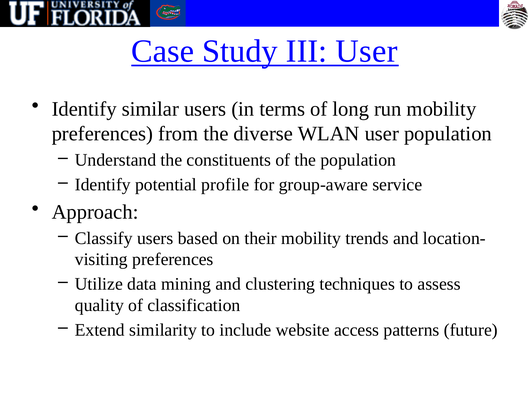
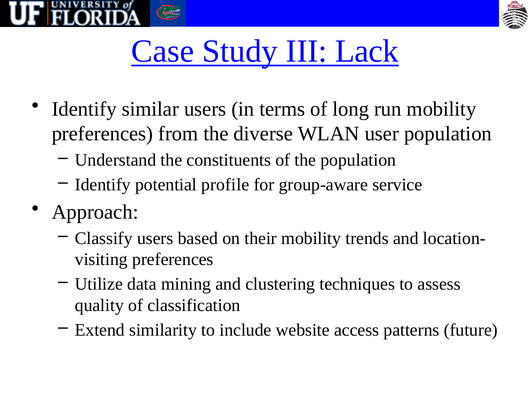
III User: User -> Lack
